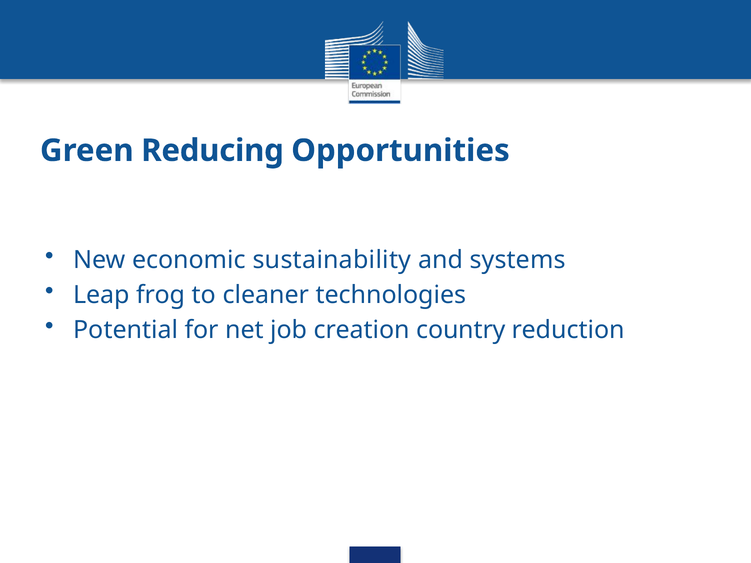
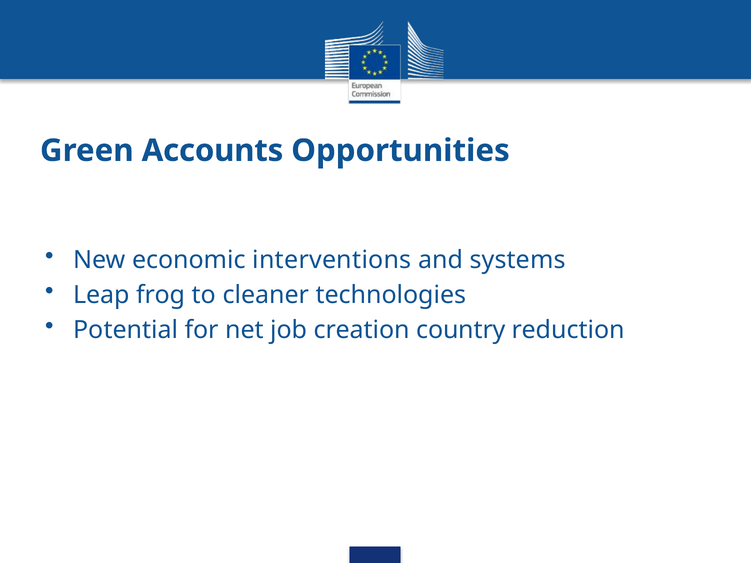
Reducing: Reducing -> Accounts
sustainability: sustainability -> interventions
